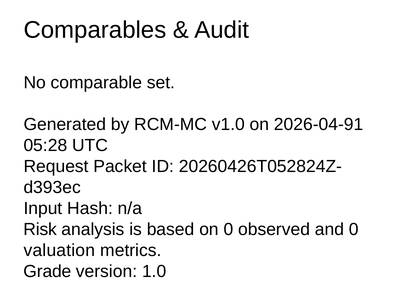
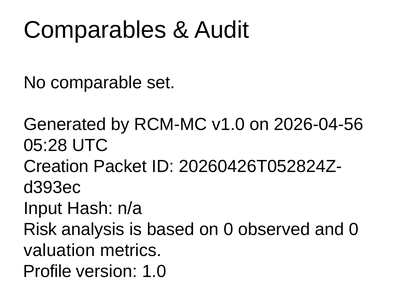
2026-04-91: 2026-04-91 -> 2026-04-56
Request: Request -> Creation
Grade: Grade -> Profile
